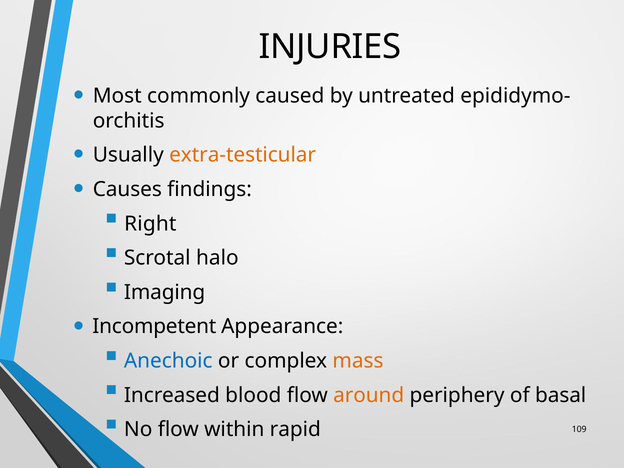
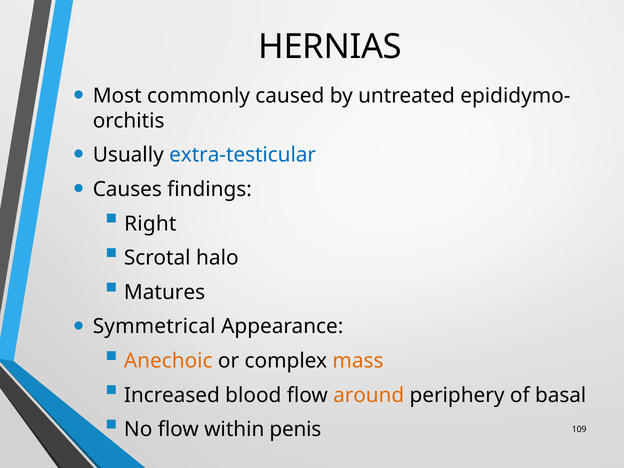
INJURIES: INJURIES -> HERNIAS
extra-testicular colour: orange -> blue
Imaging: Imaging -> Matures
Incompetent: Incompetent -> Symmetrical
Anechoic colour: blue -> orange
rapid: rapid -> penis
